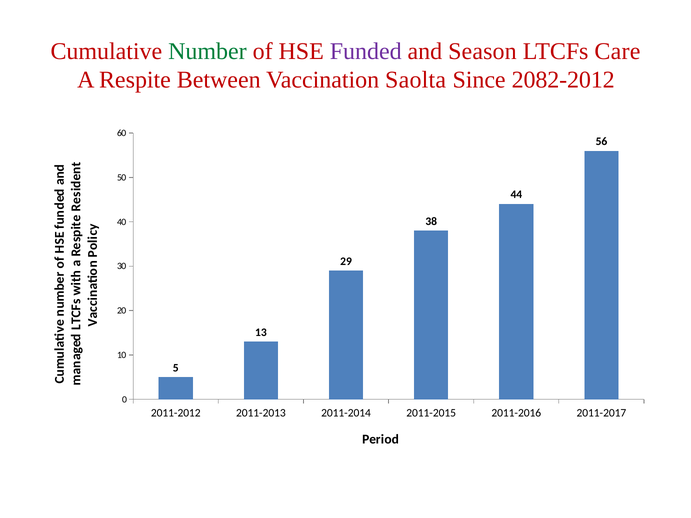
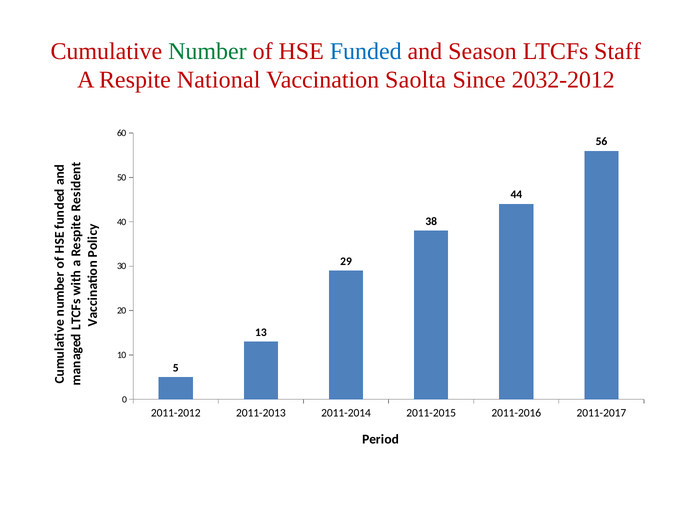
Funded colour: purple -> blue
Care: Care -> Staff
Between: Between -> National
2082-2012: 2082-2012 -> 2032-2012
